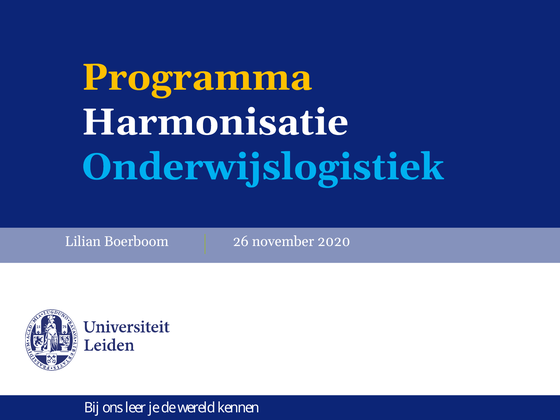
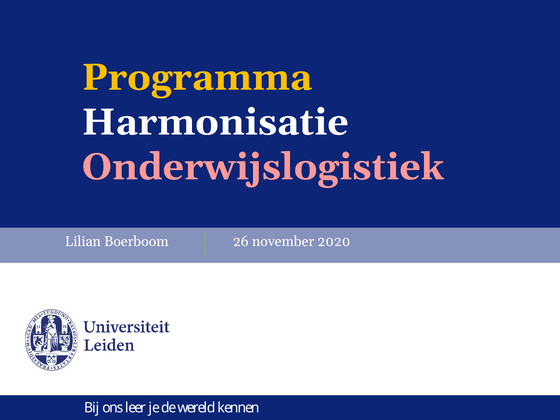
Onderwijslogistiek colour: light blue -> pink
